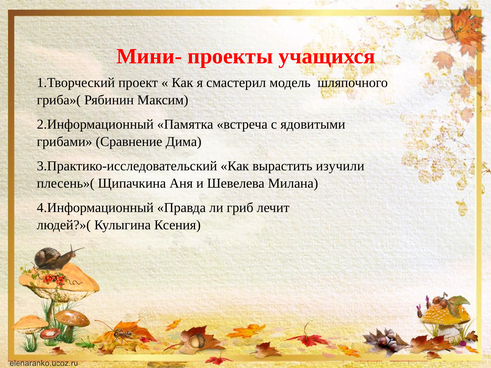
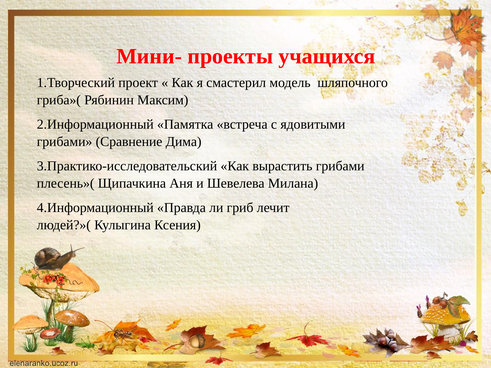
вырастить изучили: изучили -> грибами
